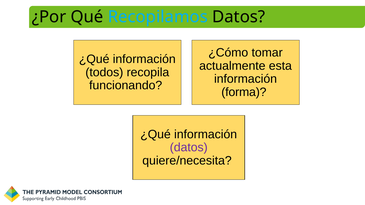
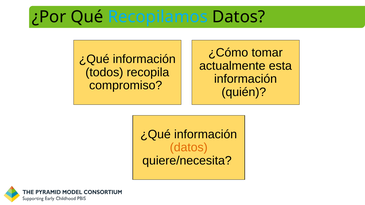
funcionando: funcionando -> compromiso
forma: forma -> quién
datos at (189, 148) colour: purple -> orange
